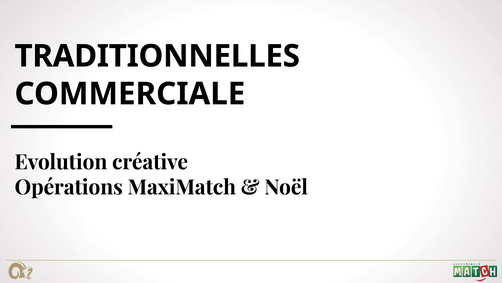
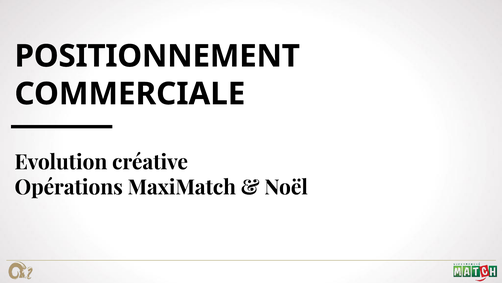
TRADITIONNELLES: TRADITIONNELLES -> POSITIONNEMENT
